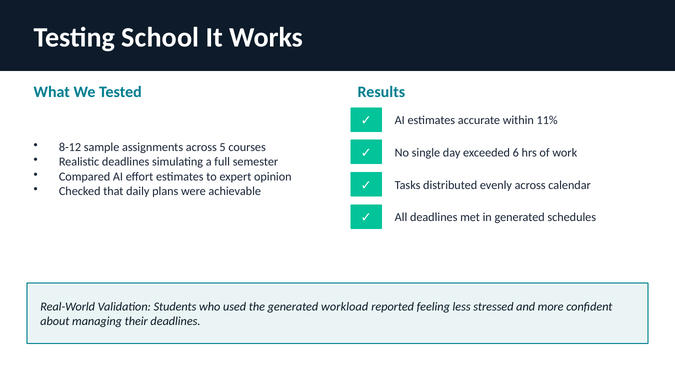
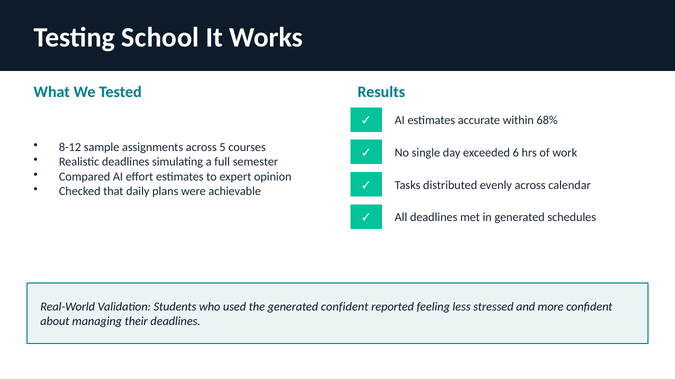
11%: 11% -> 68%
generated workload: workload -> confident
